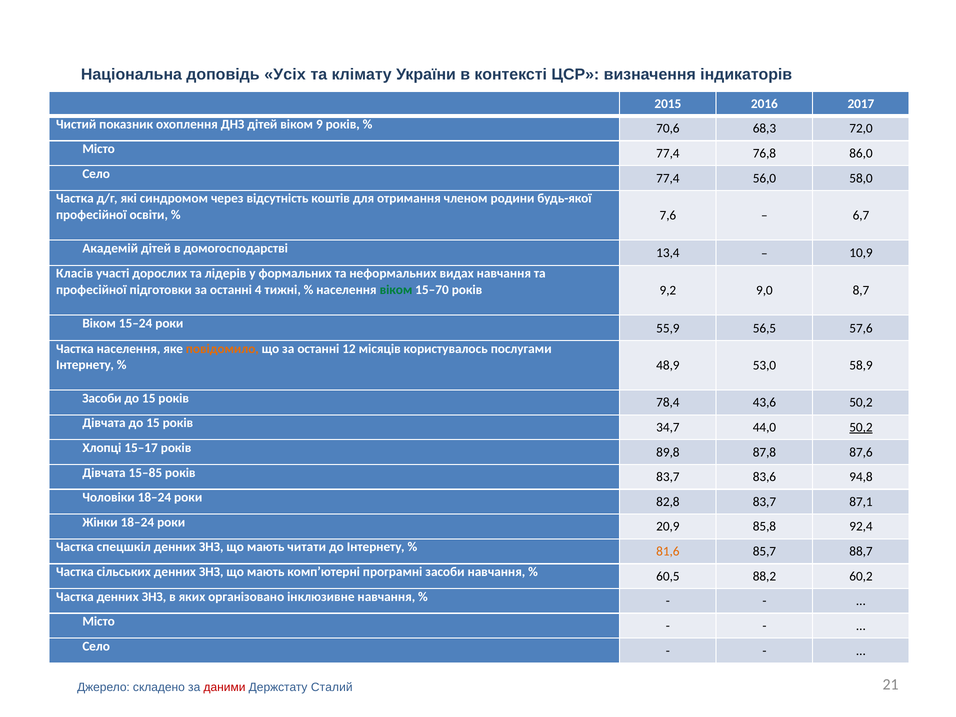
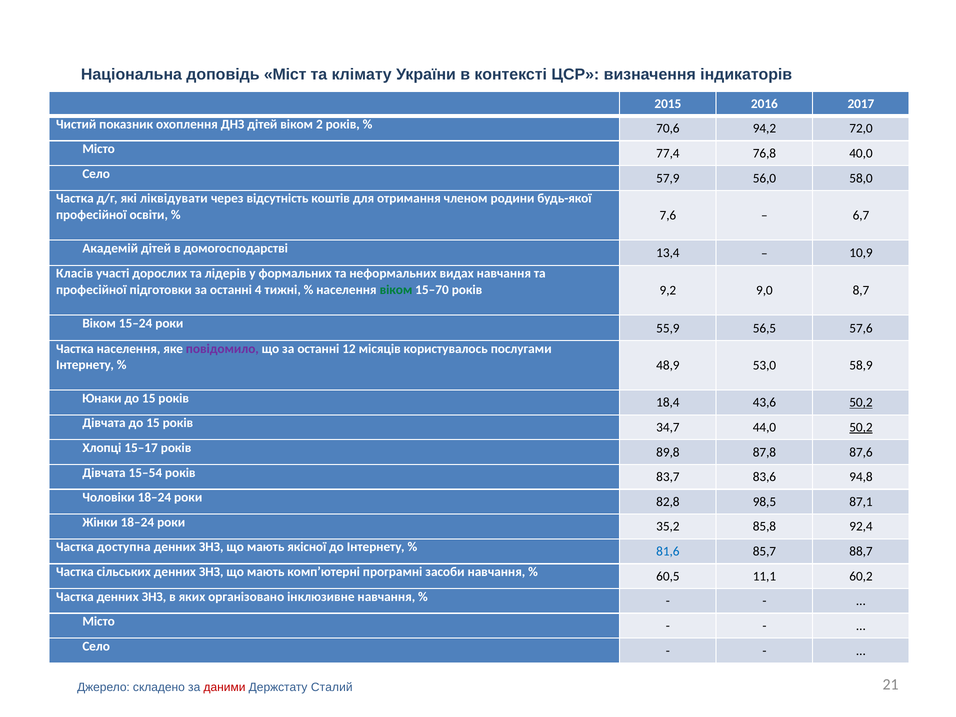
Усіх: Усіх -> Міст
9: 9 -> 2
68,3: 68,3 -> 94,2
86,0: 86,0 -> 40,0
Село 77,4: 77,4 -> 57,9
синдромом: синдромом -> ліквідувати
повідомило colour: orange -> purple
Засоби at (102, 398): Засоби -> Юнаки
78,4: 78,4 -> 18,4
50,2 at (861, 403) underline: none -> present
15–85: 15–85 -> 15–54
82,8 83,7: 83,7 -> 98,5
20,9: 20,9 -> 35,2
спецшкіл: спецшкіл -> доступна
читати: читати -> якісної
81,6 colour: orange -> blue
88,2: 88,2 -> 11,1
